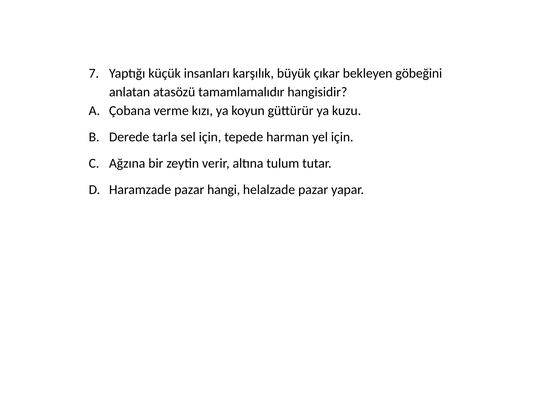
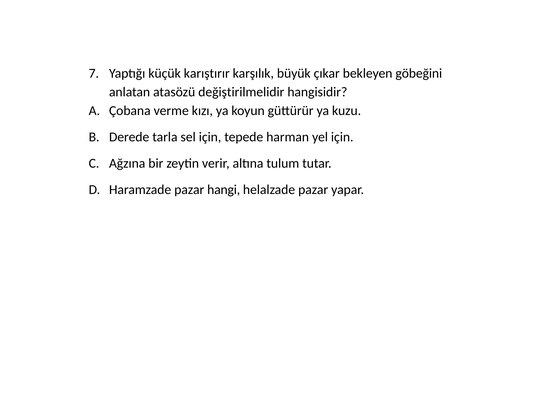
insanları: insanları -> karıştırır
tamamlamalıdır: tamamlamalıdır -> değiştirilmelidir
